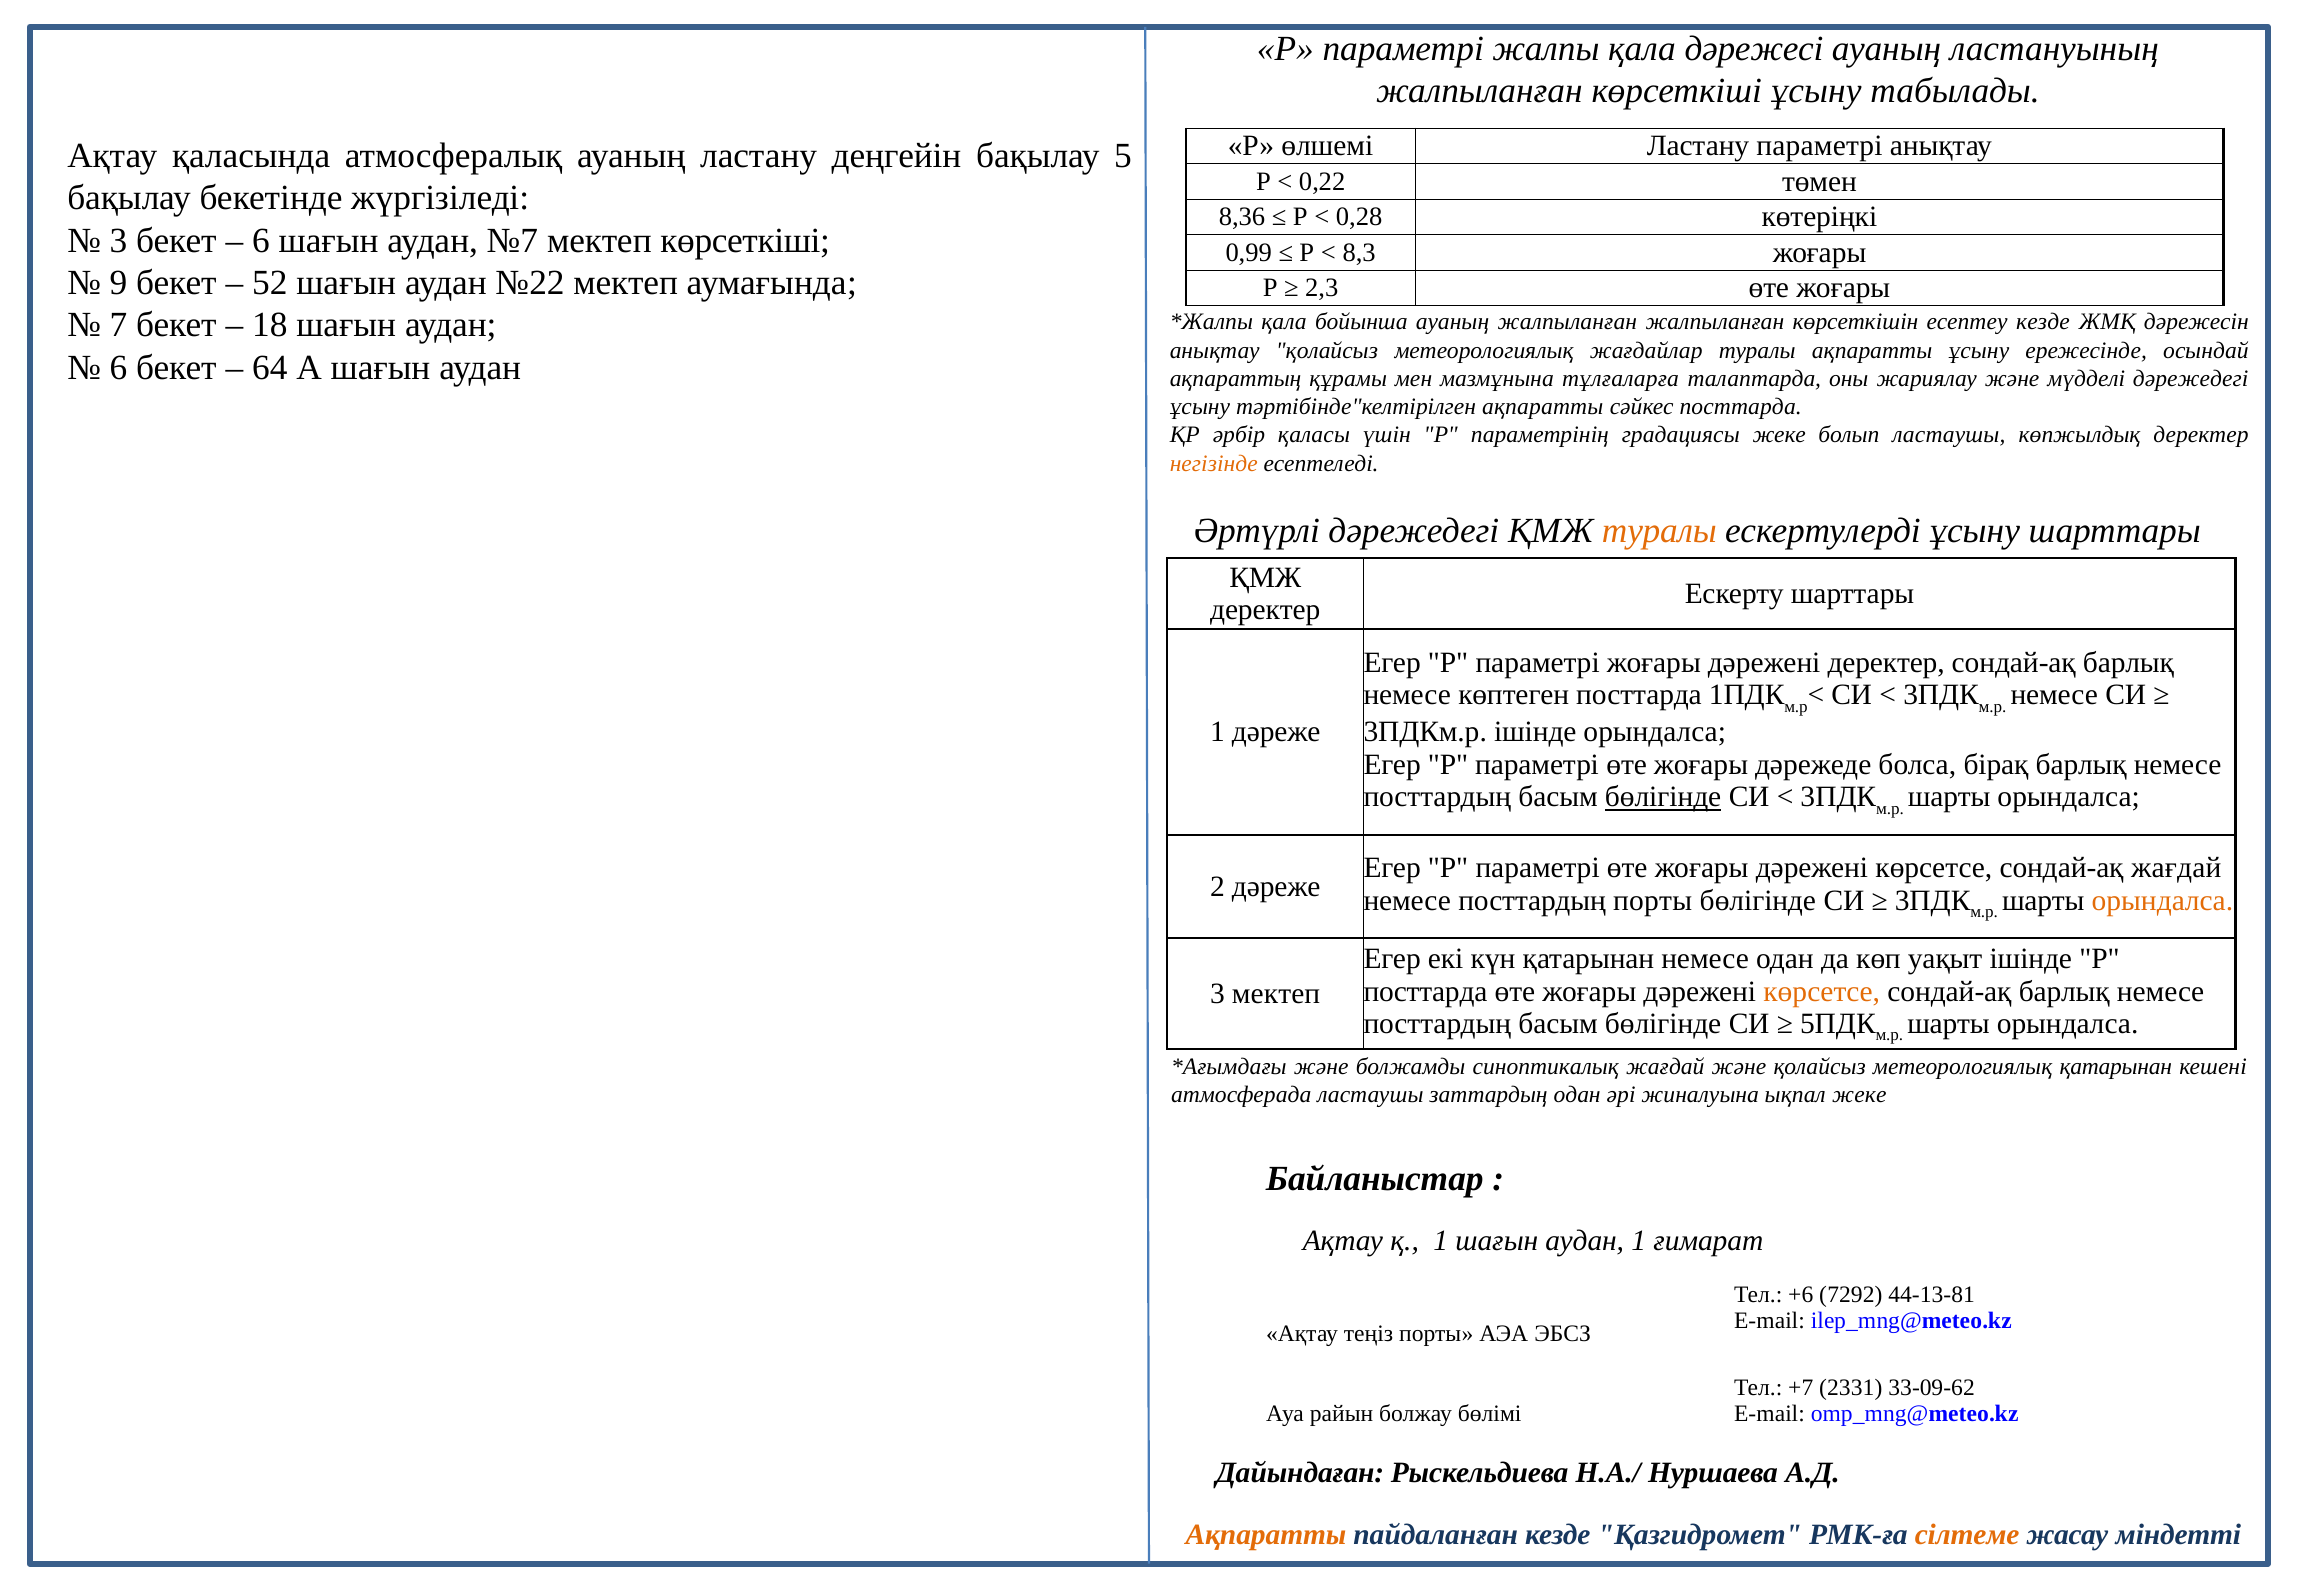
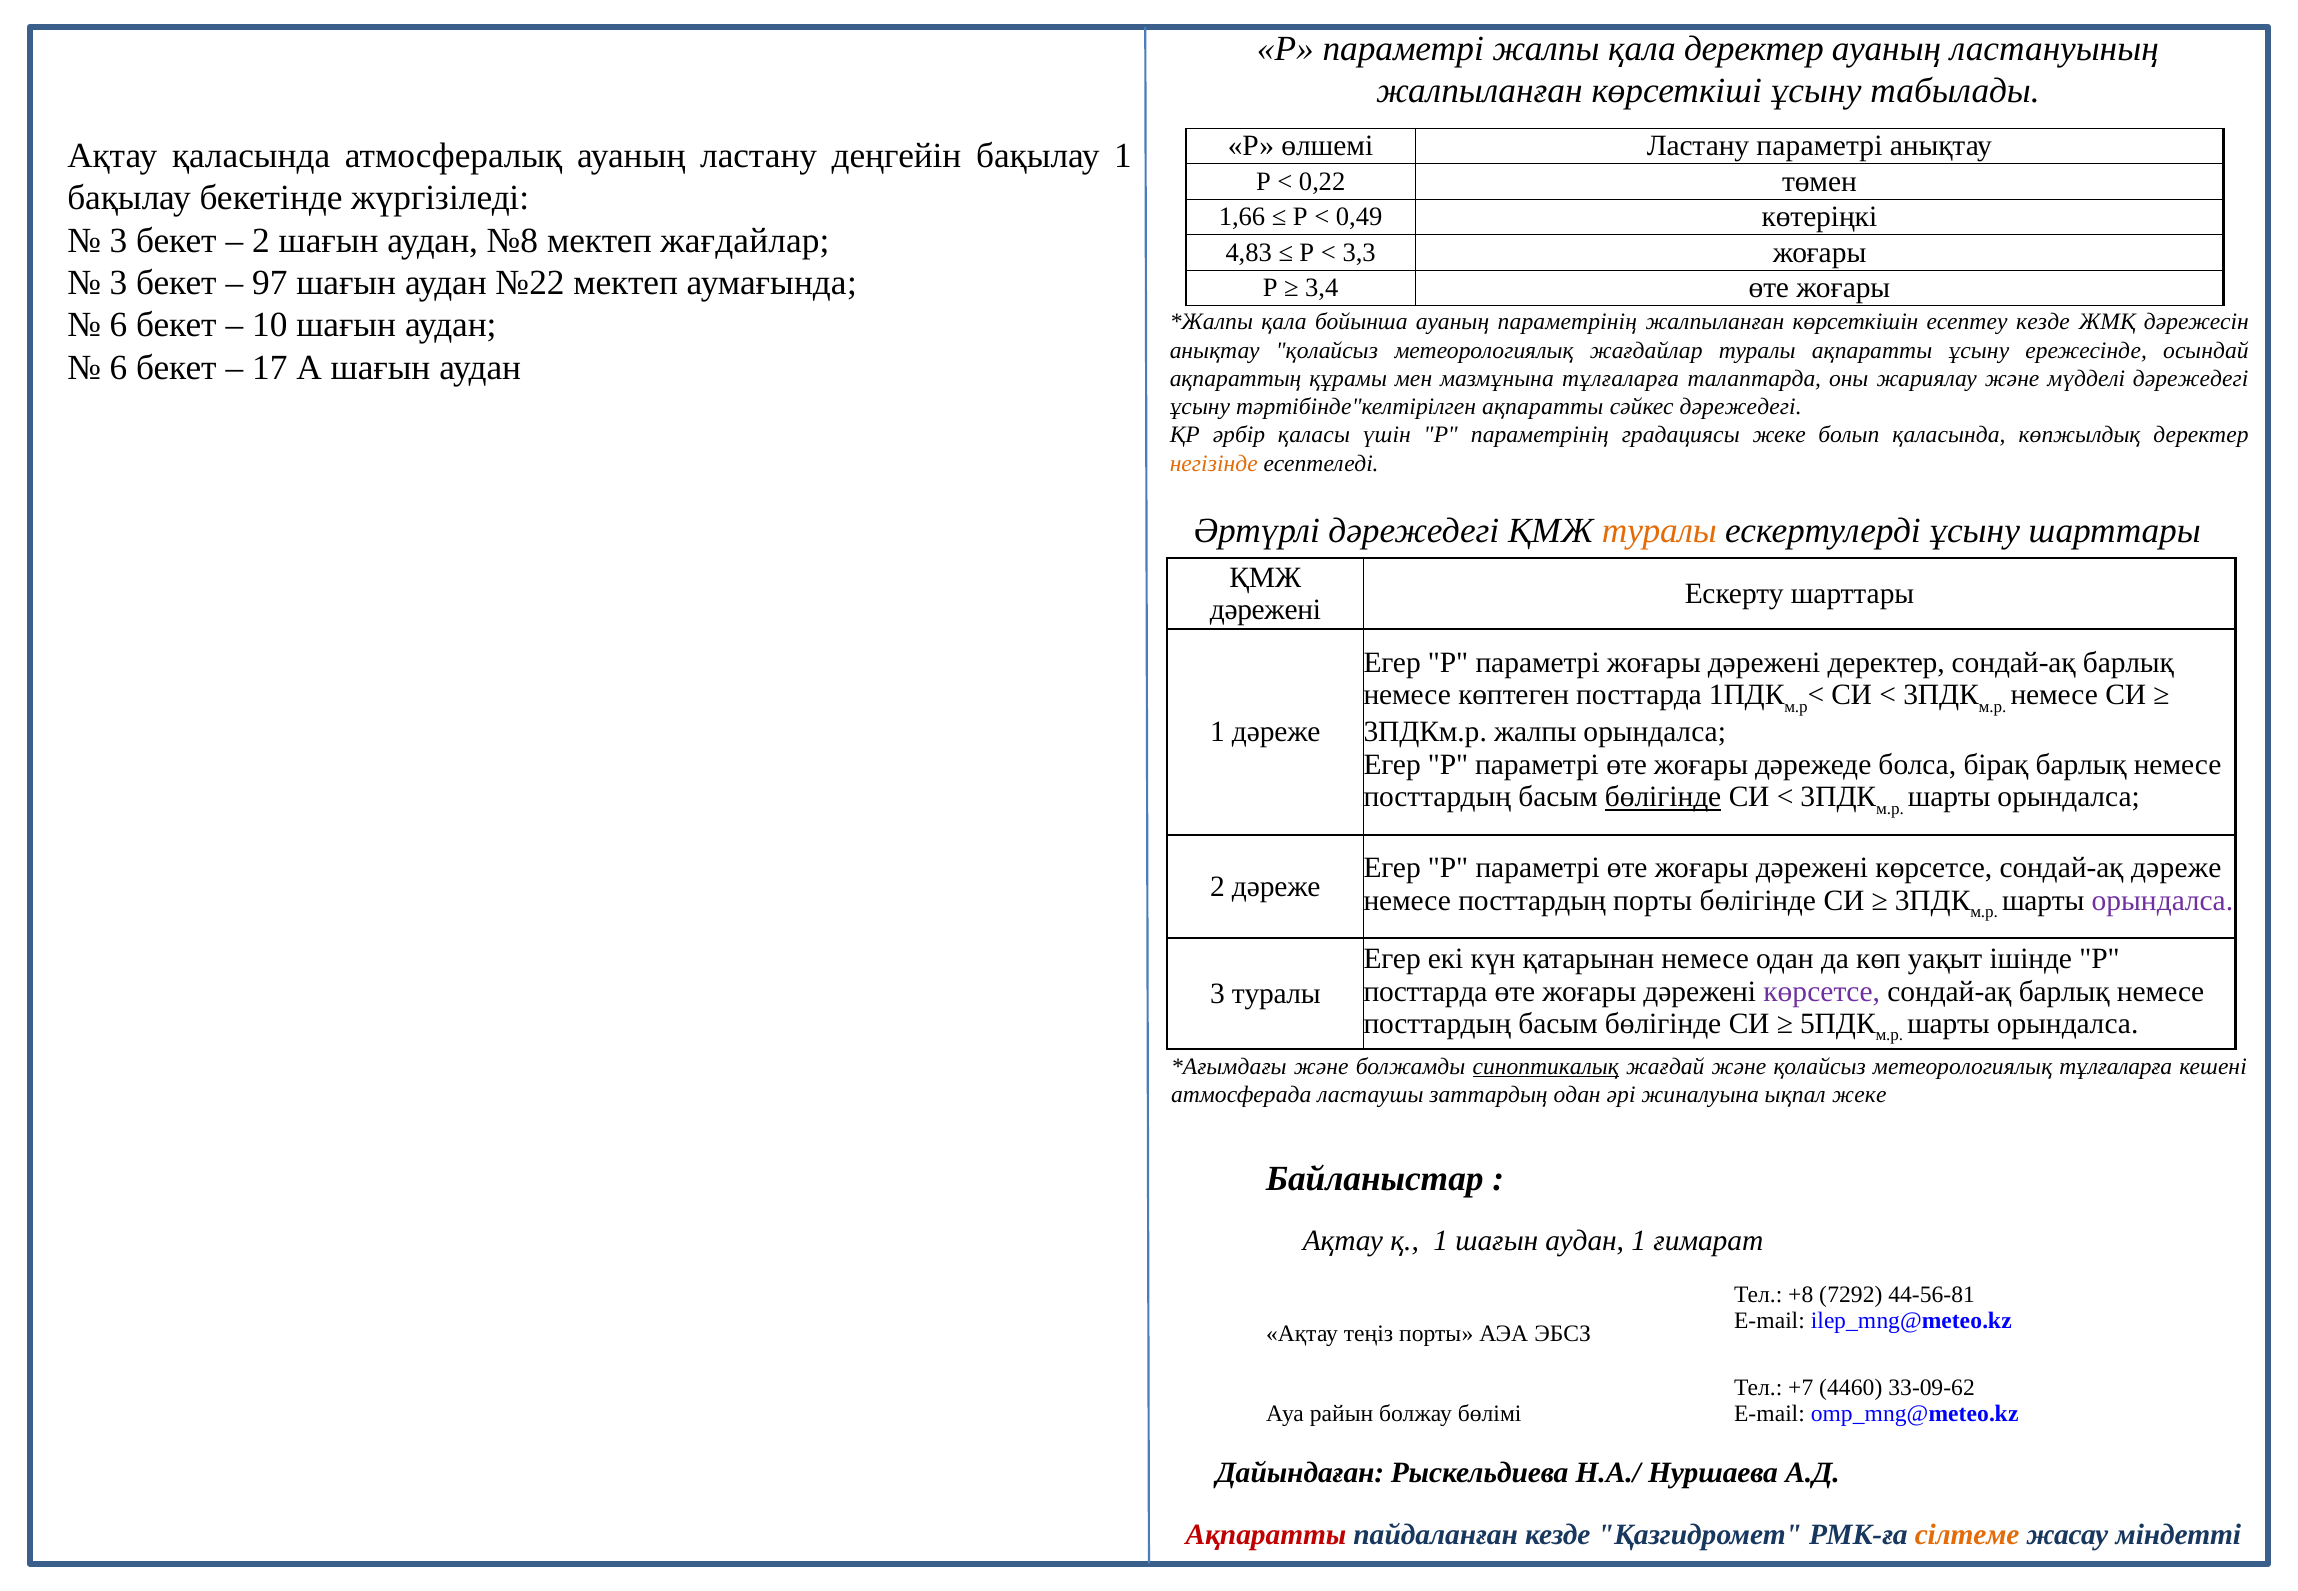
қала дәрежесі: дәрежесі -> деректер
бақылау 5: 5 -> 1
8,36: 8,36 -> 1,66
0,28: 0,28 -> 0,49
6 at (261, 240): 6 -> 2
№7: №7 -> №8
мектеп көрсеткіші: көрсеткіші -> жағдайлар
0,99: 0,99 -> 4,83
8,3: 8,3 -> 3,3
9 at (119, 283): 9 -> 3
52: 52 -> 97
2,3: 2,3 -> 3,4
7 at (119, 325): 7 -> 6
18: 18 -> 10
ауаның жалпыланған: жалпыланған -> параметрінің
64: 64 -> 17
сәйкес посттарда: посттарда -> дәрежедегі
болып ластаушы: ластаушы -> қаласында
деректер at (1265, 610): деректер -> дәрежені
3ПДКм.р ішінде: ішінде -> жалпы
сондай-ақ жағдай: жағдай -> дәреже
орындалса at (2162, 900) colour: orange -> purple
көрсетсе at (1822, 991) colour: orange -> purple
3 мектеп: мектеп -> туралы
синоптикалық underline: none -> present
метеорологиялық қатарынан: қатарынан -> тұлғаларға
+6: +6 -> +8
44-13-81: 44-13-81 -> 44-56-81
2331: 2331 -> 4460
Ақпаратты at (1266, 1535) colour: orange -> red
